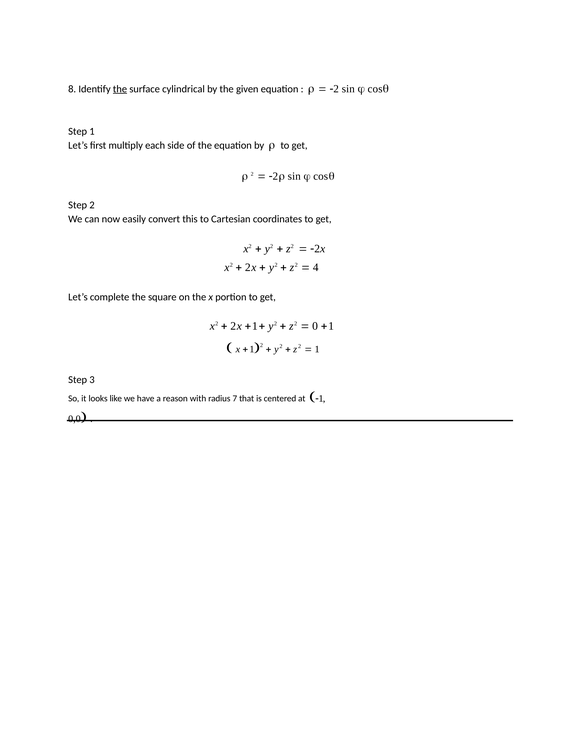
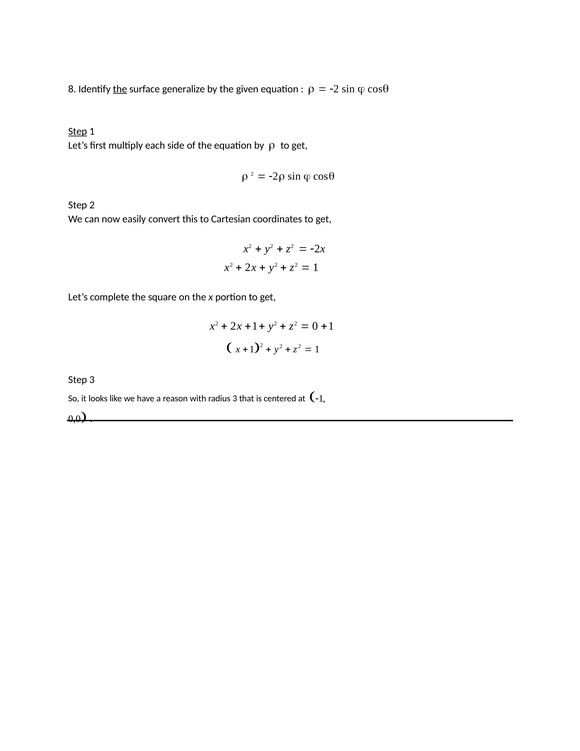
cylindrical: cylindrical -> generalize
Step at (78, 131) underline: none -> present
4 at (316, 267): 4 -> 1
radius 7: 7 -> 3
